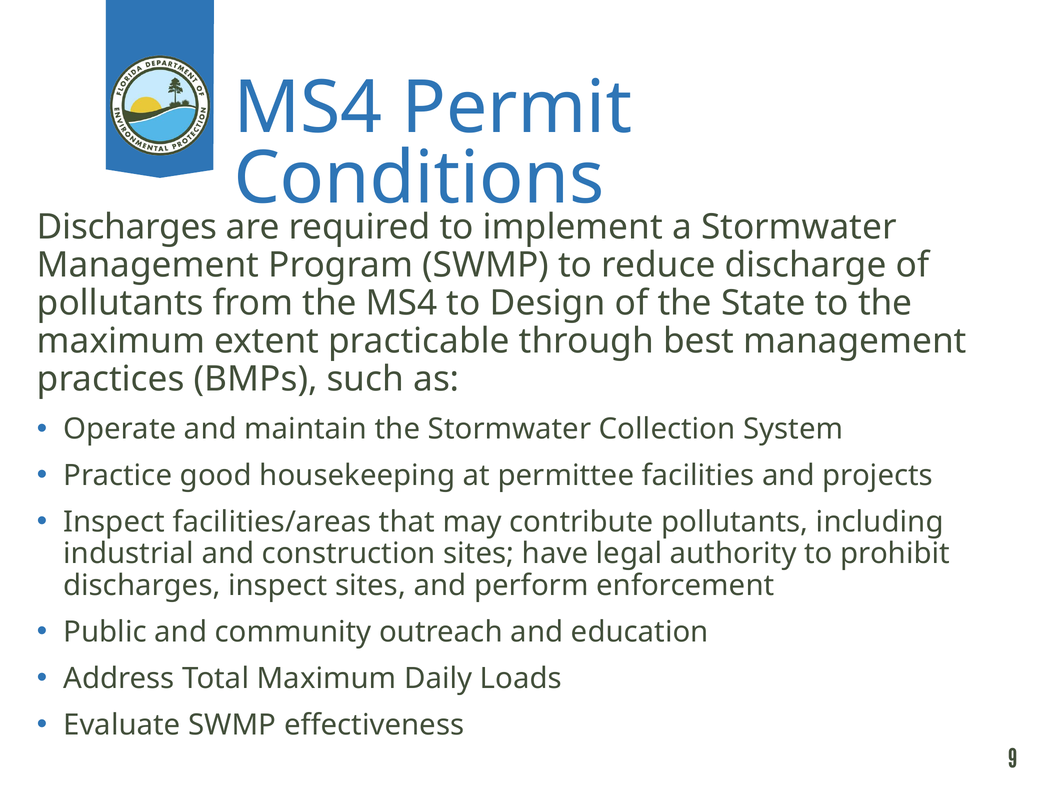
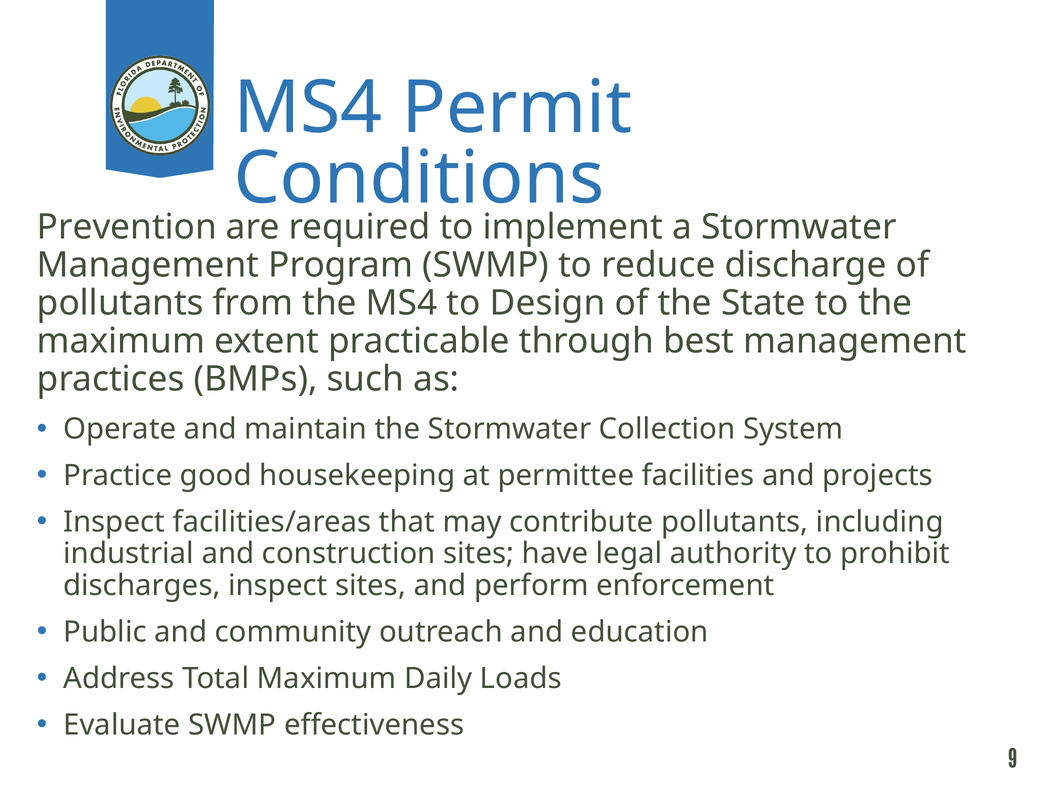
Discharges at (127, 227): Discharges -> Prevention
